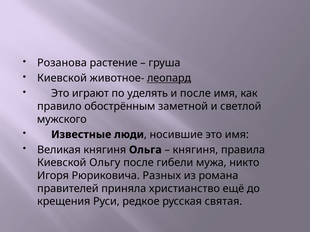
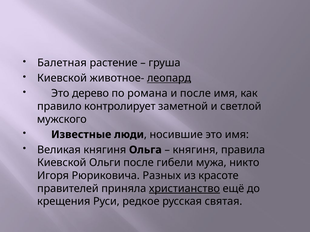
Розанова: Розанова -> Балетная
играют: играют -> дерево
уделять: уделять -> романа
обострённым: обострённым -> контролирует
Ольгу: Ольгу -> Ольги
романа: романа -> красоте
христианство underline: none -> present
